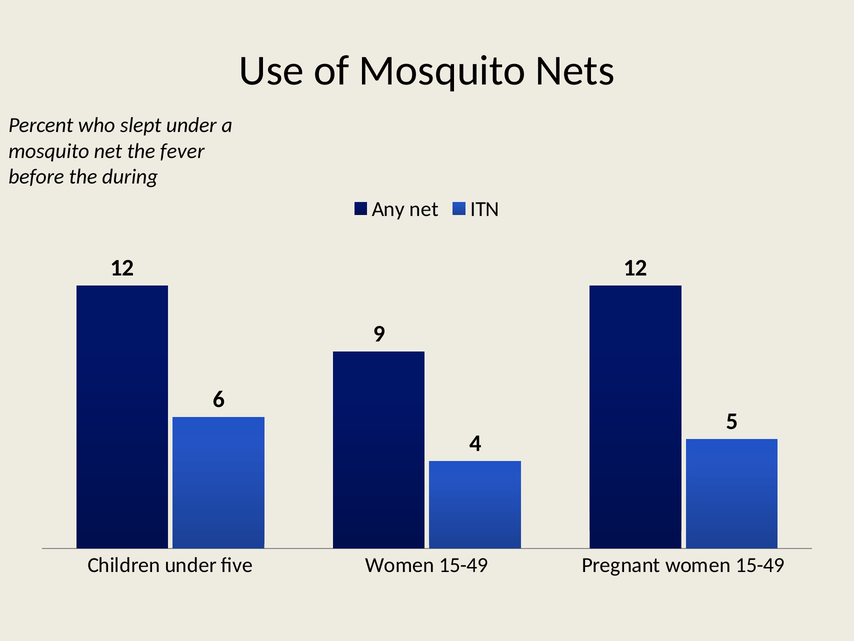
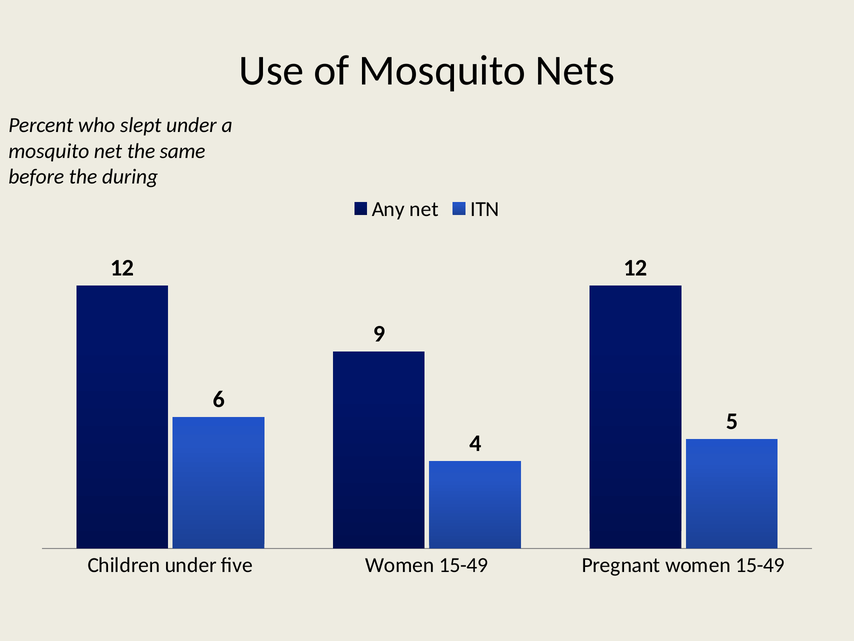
fever: fever -> same
